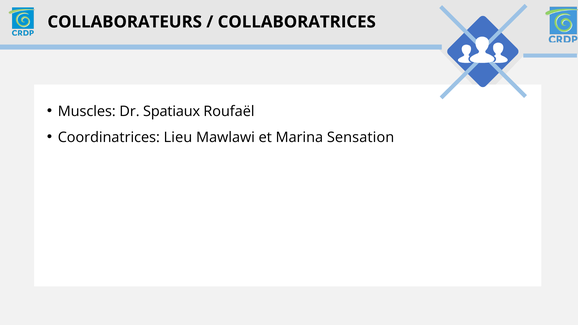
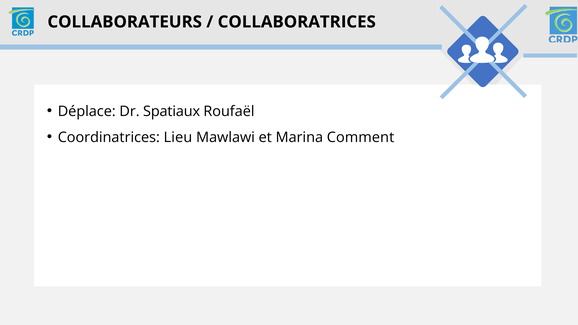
Muscles: Muscles -> Déplace
Sensation: Sensation -> Comment
